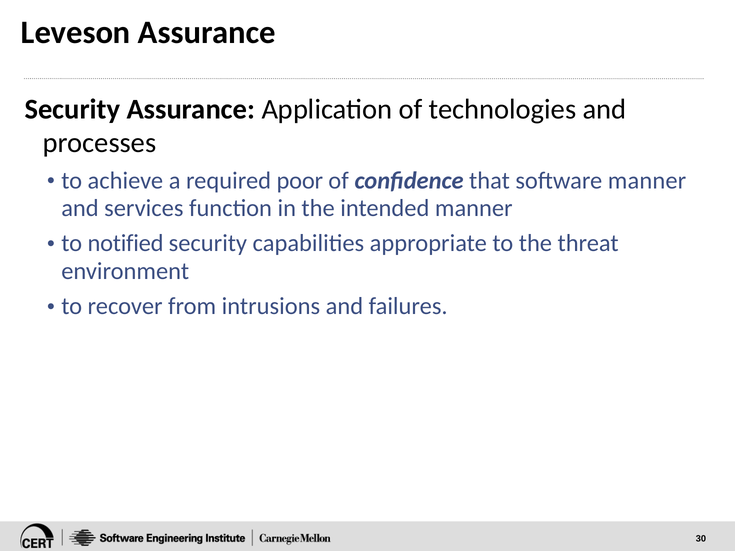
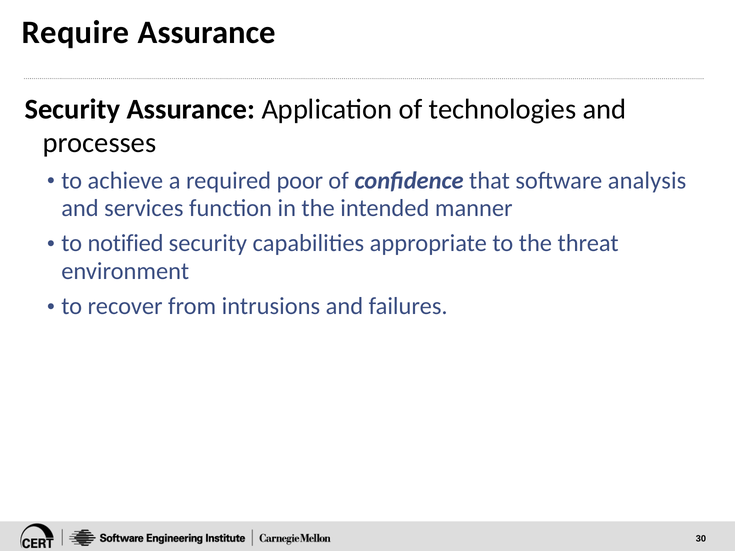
Leveson: Leveson -> Require
software manner: manner -> analysis
